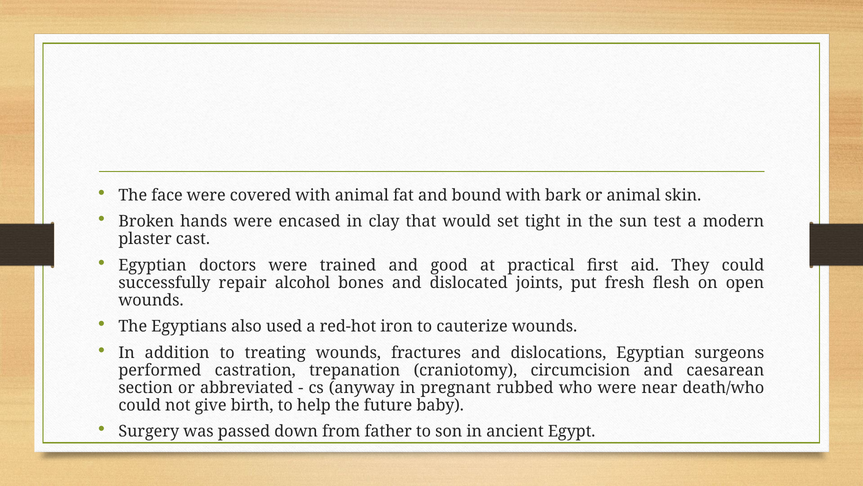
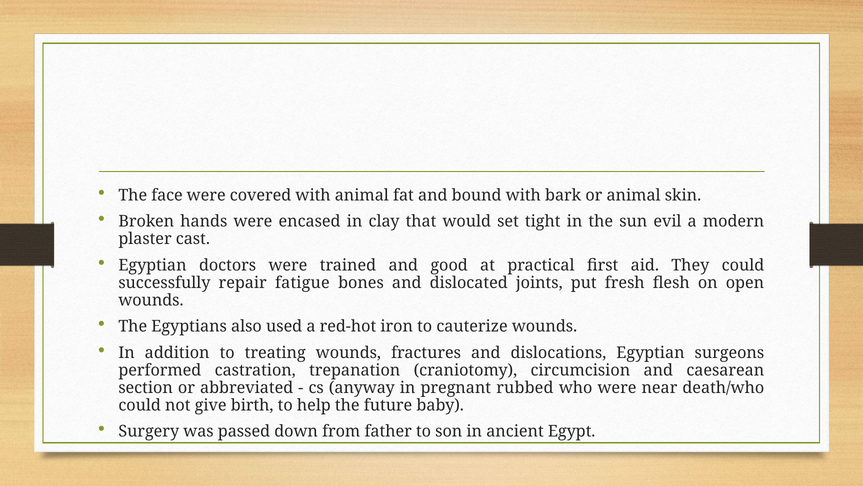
test: test -> evil
alcohol: alcohol -> fatigue
